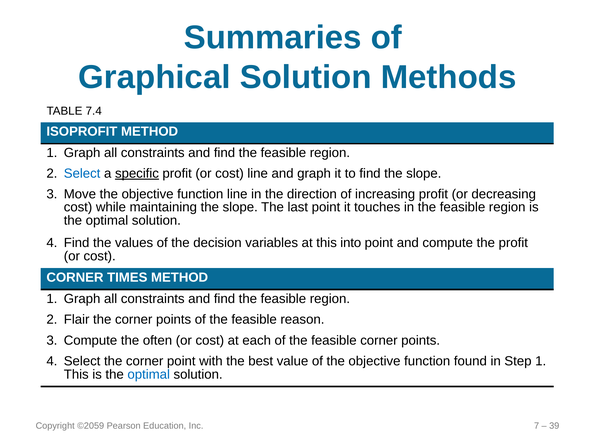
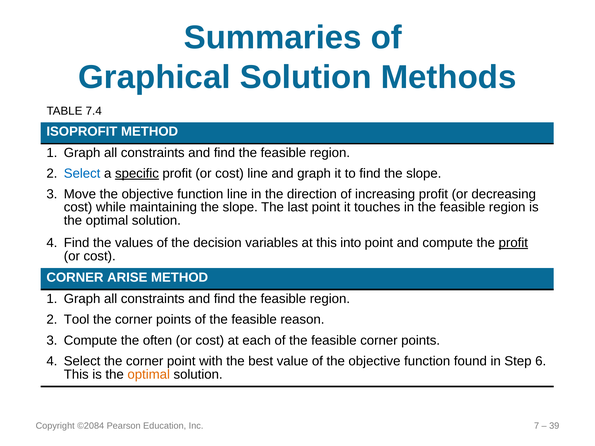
profit at (513, 243) underline: none -> present
TIMES: TIMES -> ARISE
Flair: Flair -> Tool
Step 1: 1 -> 6
optimal at (149, 375) colour: blue -> orange
©2059: ©2059 -> ©2084
